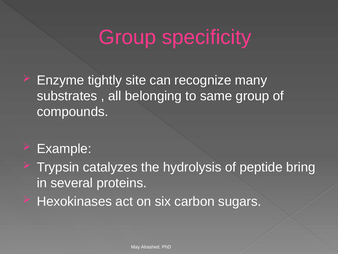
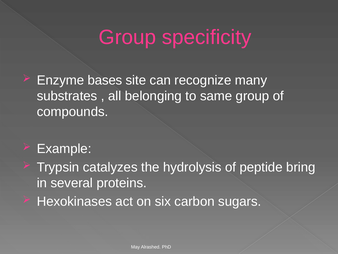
tightly: tightly -> bases
